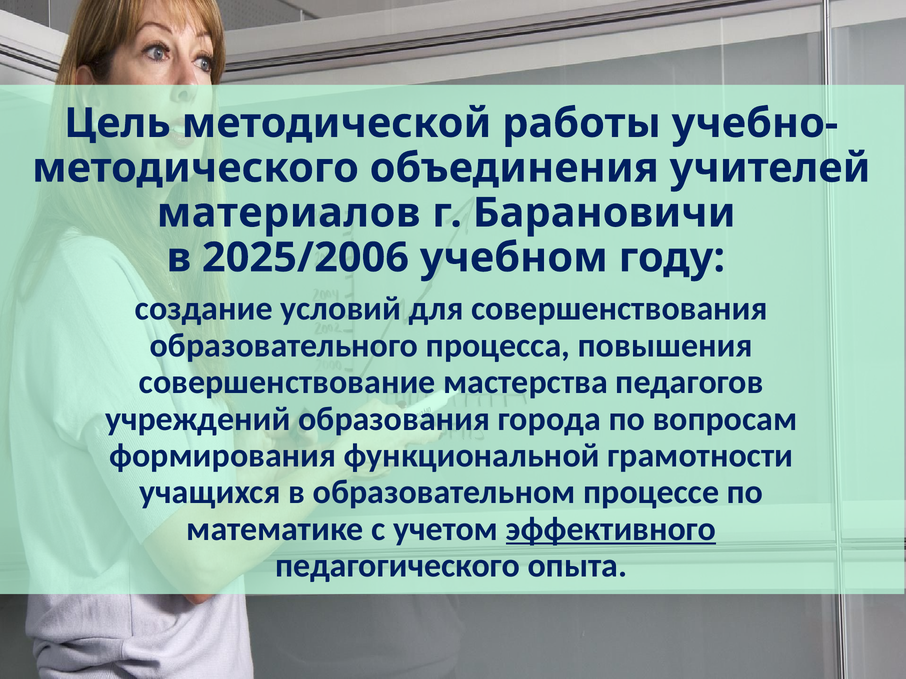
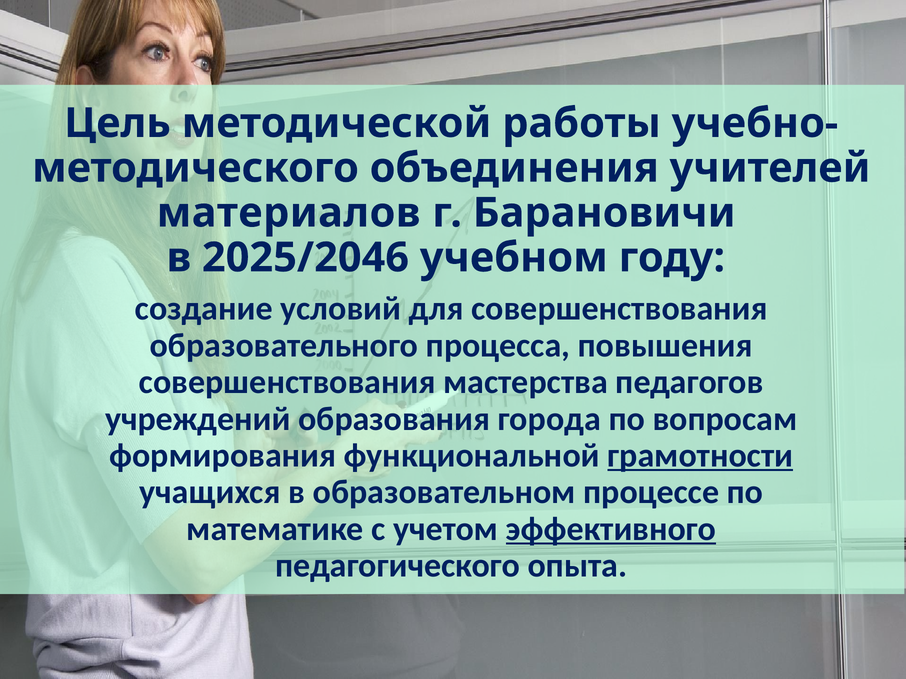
2025/2006: 2025/2006 -> 2025/2046
совершенствование at (287, 382): совершенствование -> совершенствования
грамотности underline: none -> present
